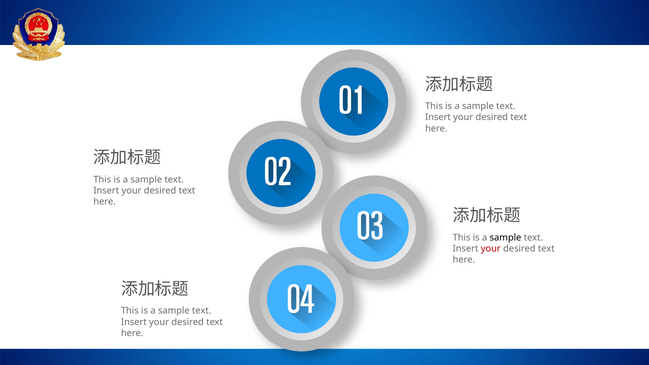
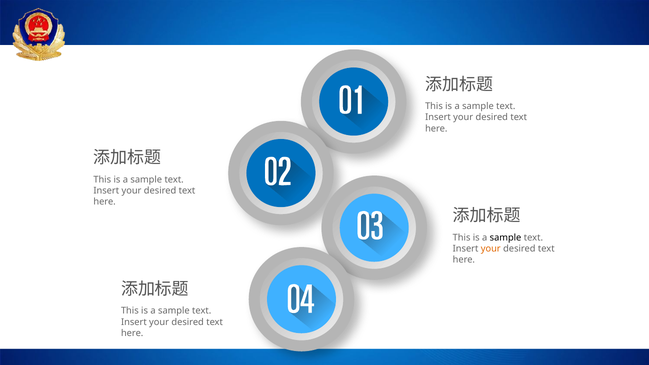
your at (491, 249) colour: red -> orange
